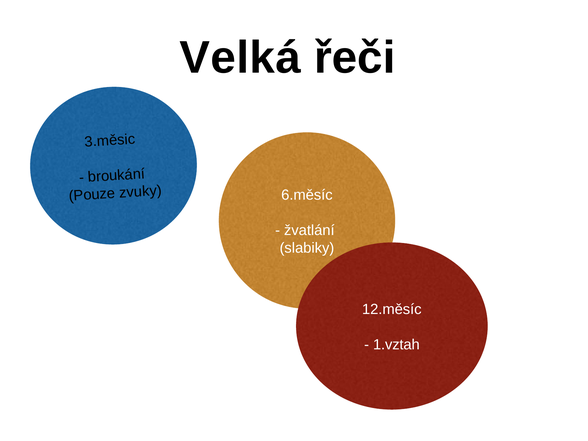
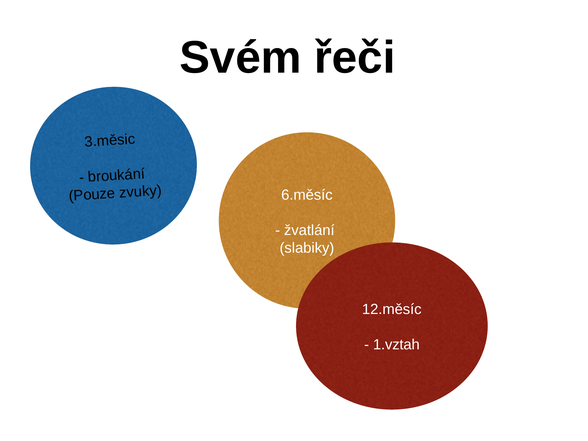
Velká: Velká -> Svém
